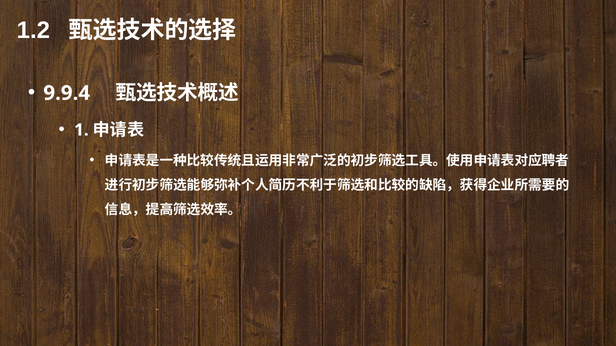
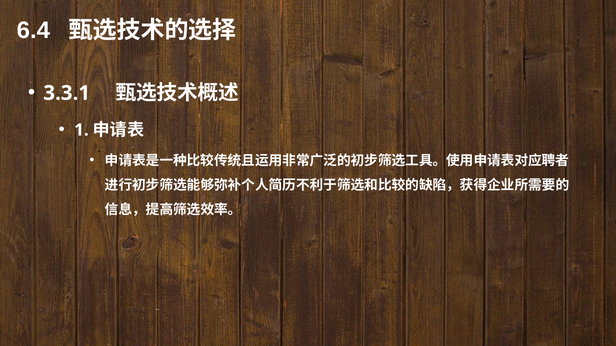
1.2: 1.2 -> 6.4
9.9.4: 9.9.4 -> 3.3.1
